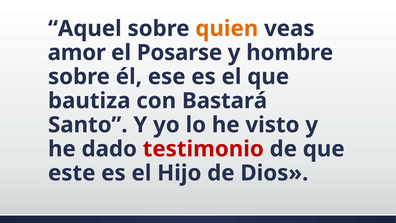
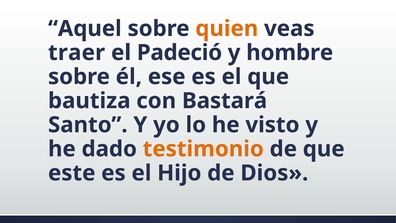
amor: amor -> traer
Posarse: Posarse -> Padeció
testimonio colour: red -> orange
